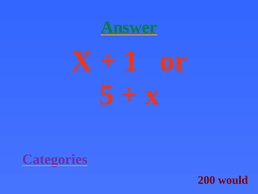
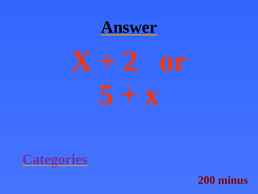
Answer colour: green -> black
1: 1 -> 2
would: would -> minus
